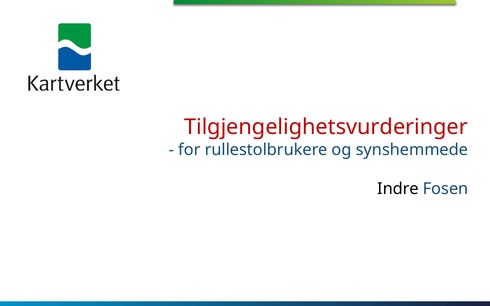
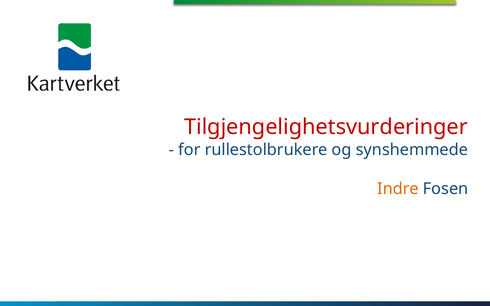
Indre colour: black -> orange
